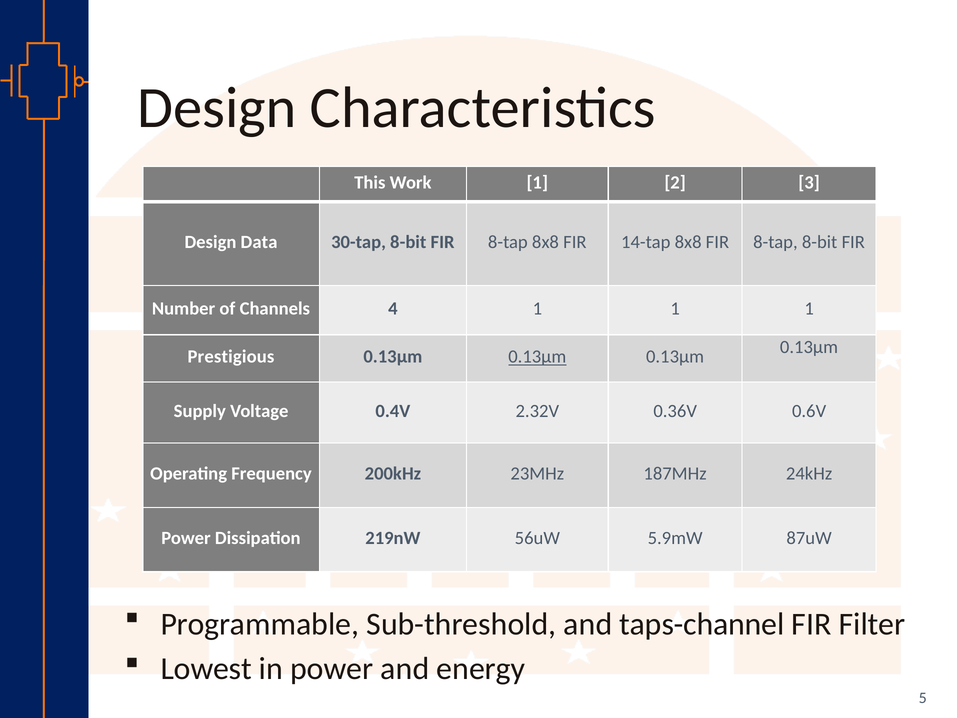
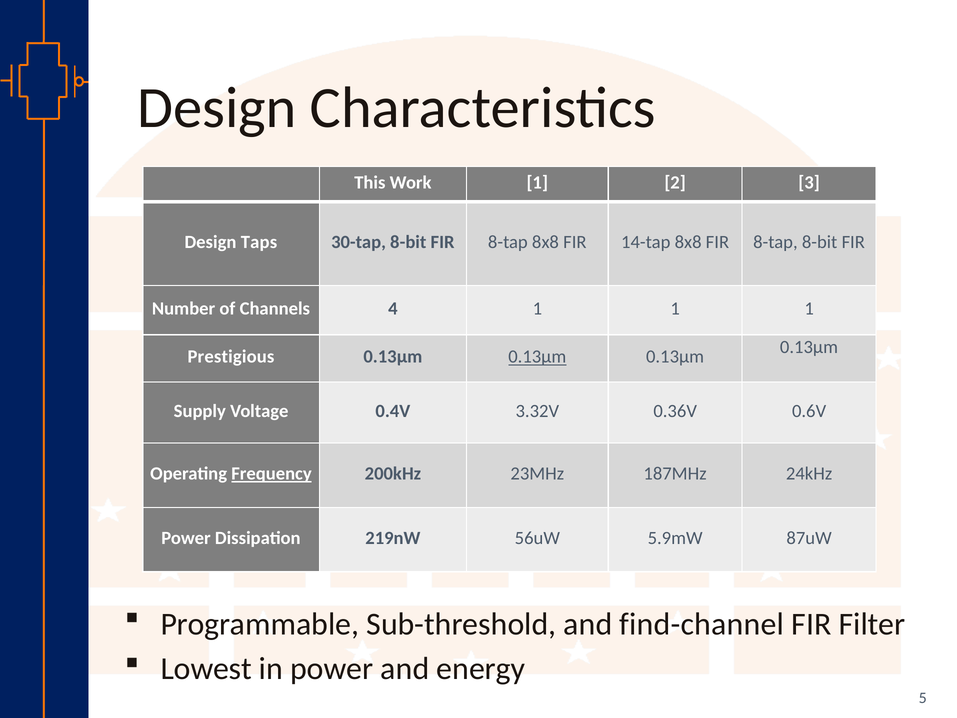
Data: Data -> Taps
2.32V: 2.32V -> 3.32V
Frequency underline: none -> present
taps-channel: taps-channel -> find-channel
